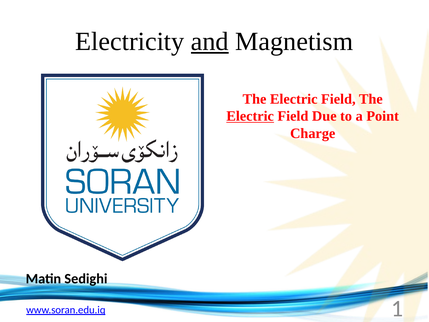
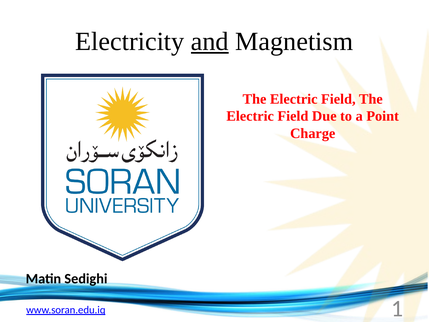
Electric at (250, 116) underline: present -> none
